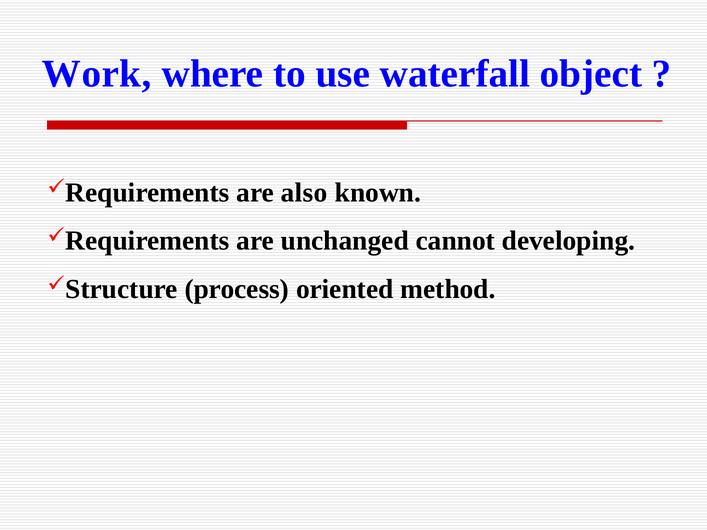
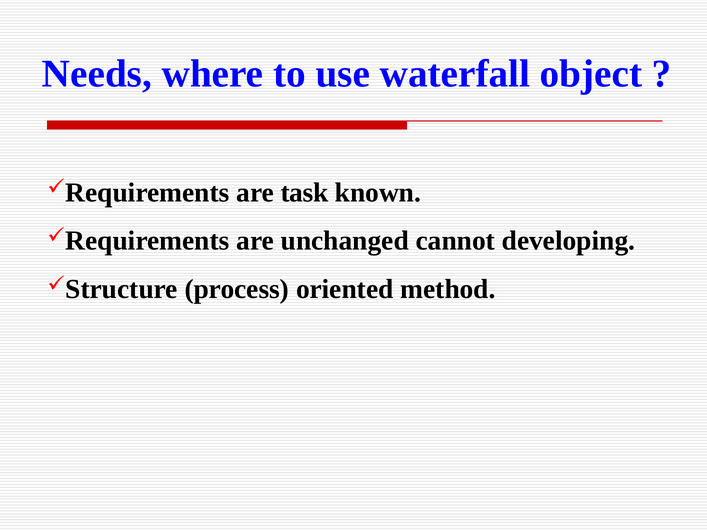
Work: Work -> Needs
also: also -> task
